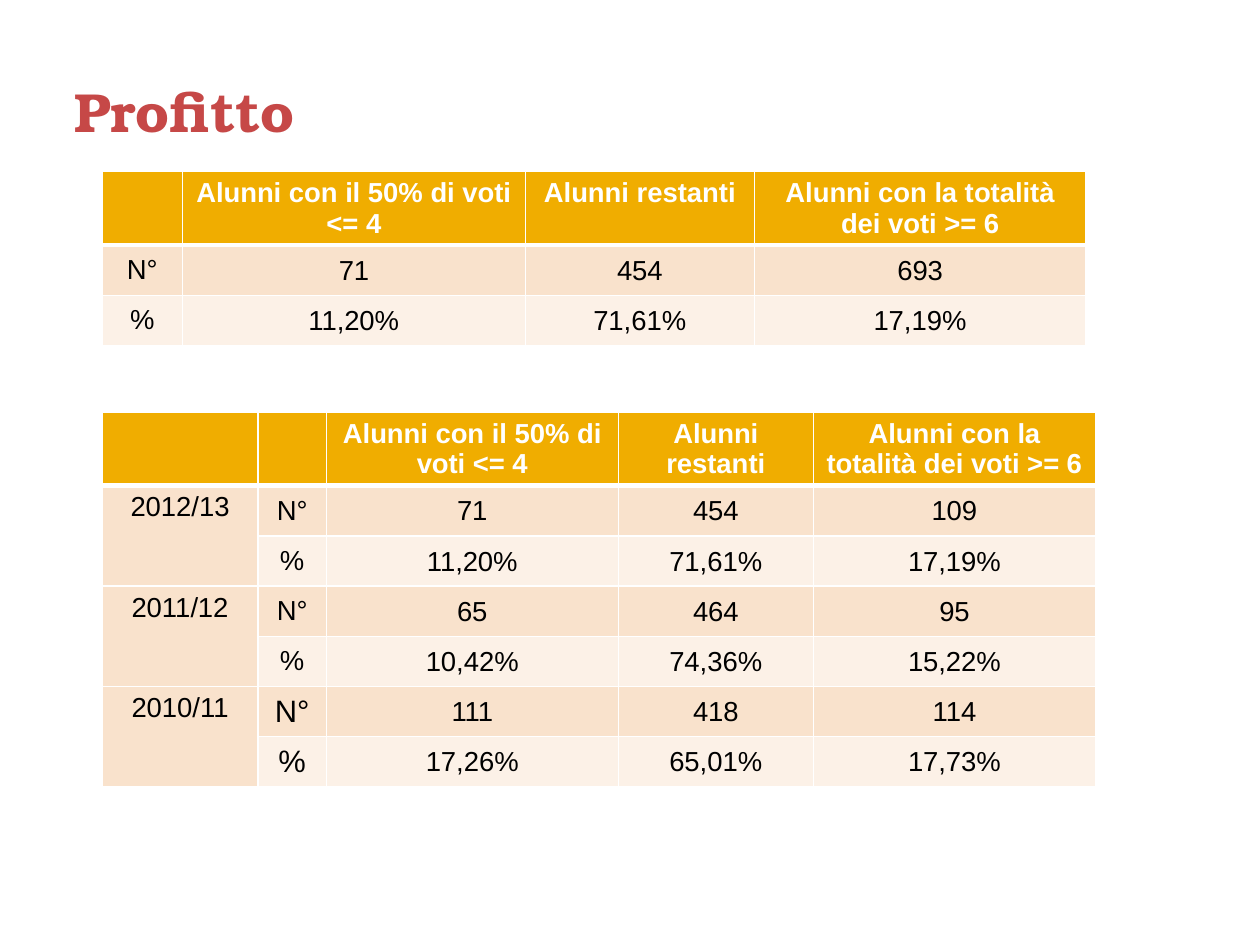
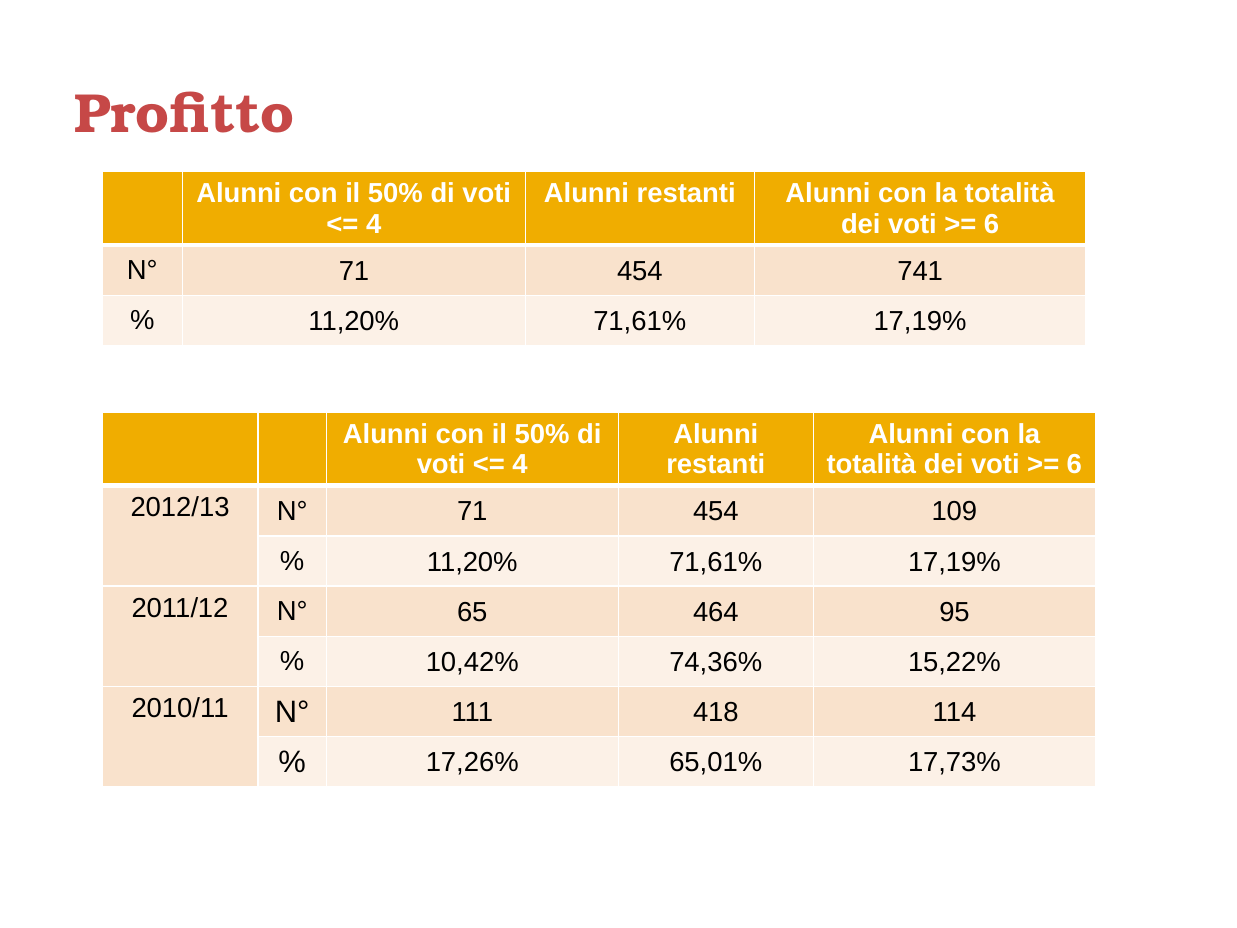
693: 693 -> 741
